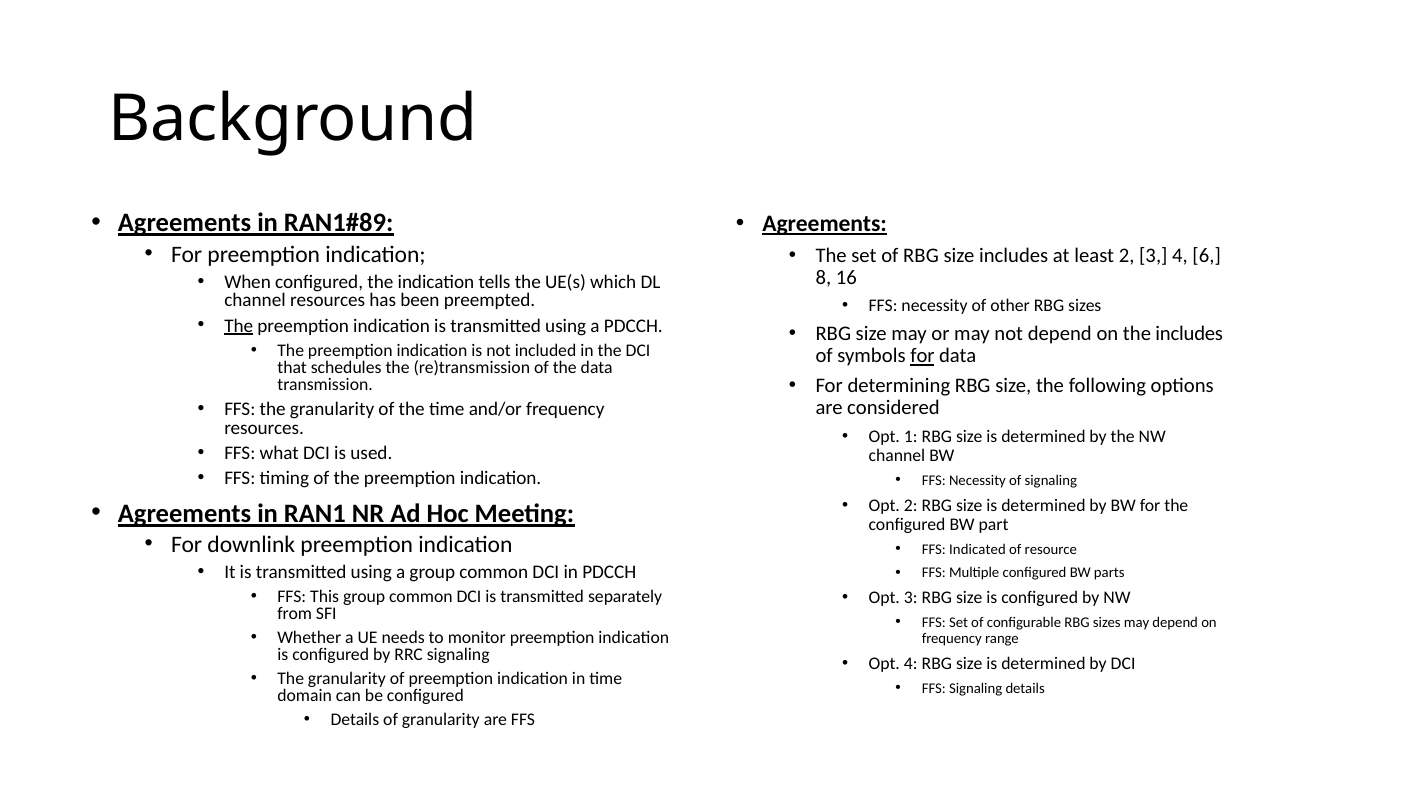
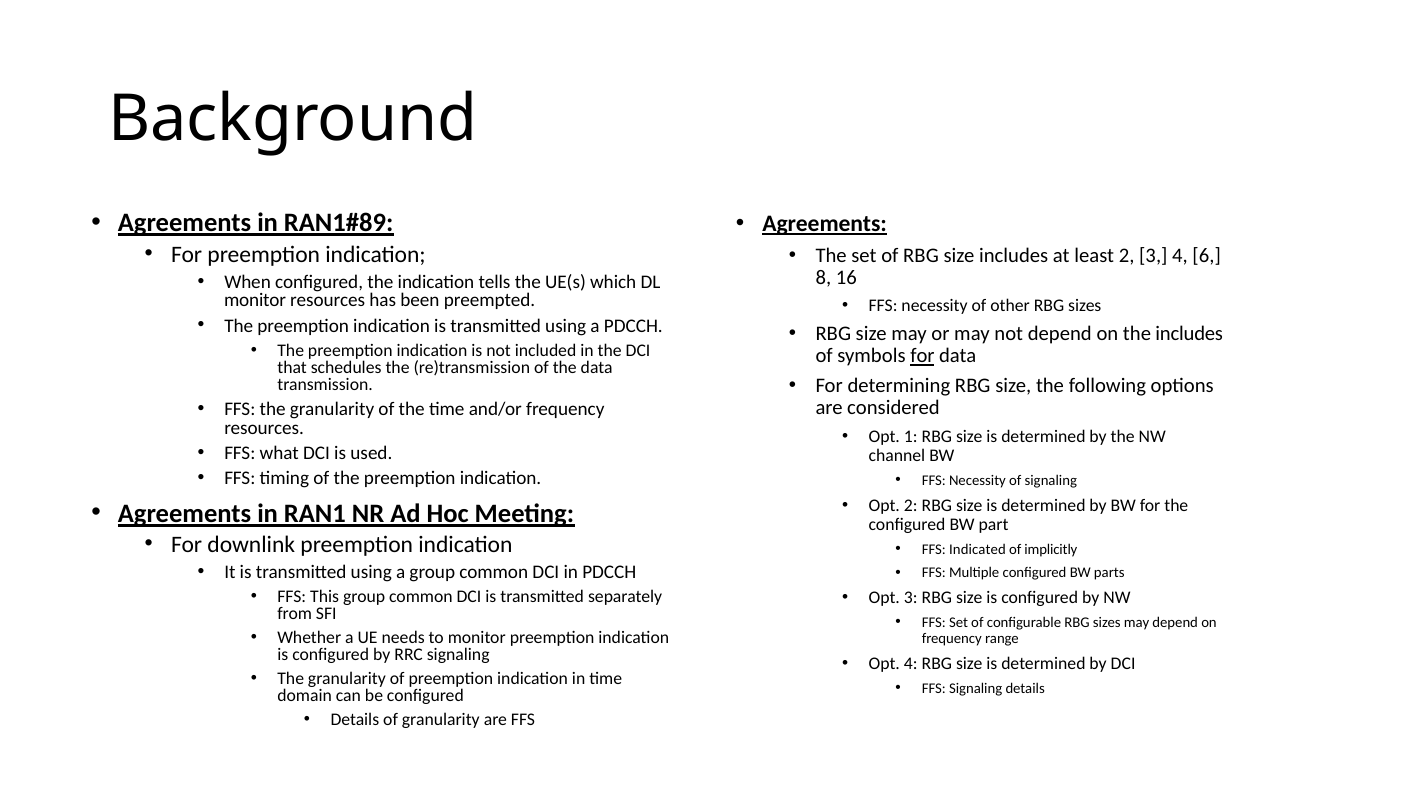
channel at (255, 301): channel -> monitor
The at (239, 326) underline: present -> none
resource: resource -> implicitly
